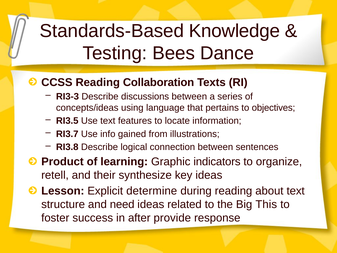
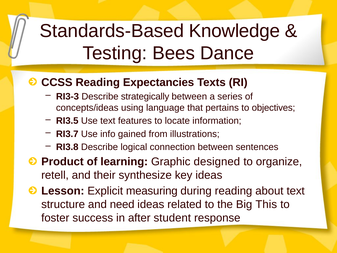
Collaboration: Collaboration -> Expectancies
discussions: discussions -> strategically
indicators: indicators -> designed
determine: determine -> measuring
provide: provide -> student
